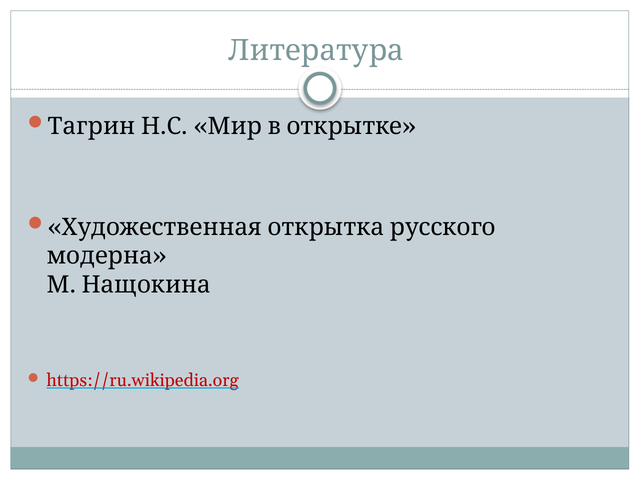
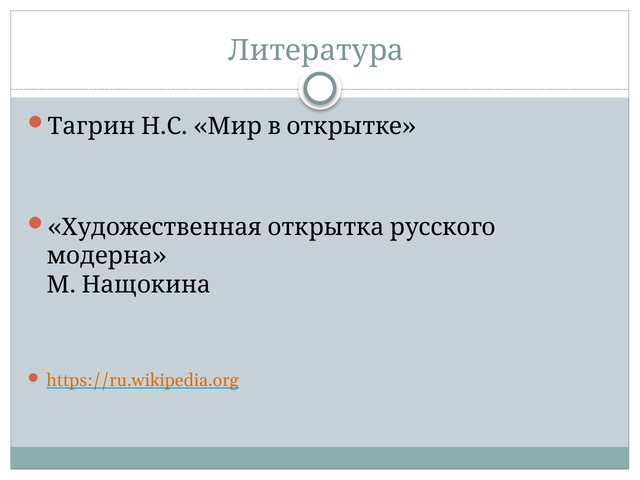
https://ru.wikipedia.org colour: red -> orange
